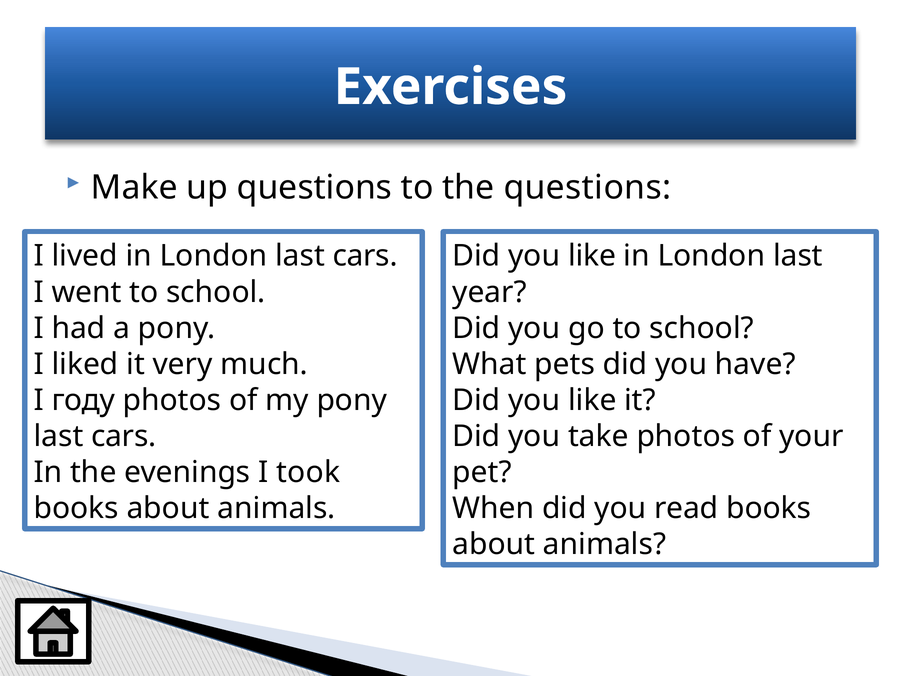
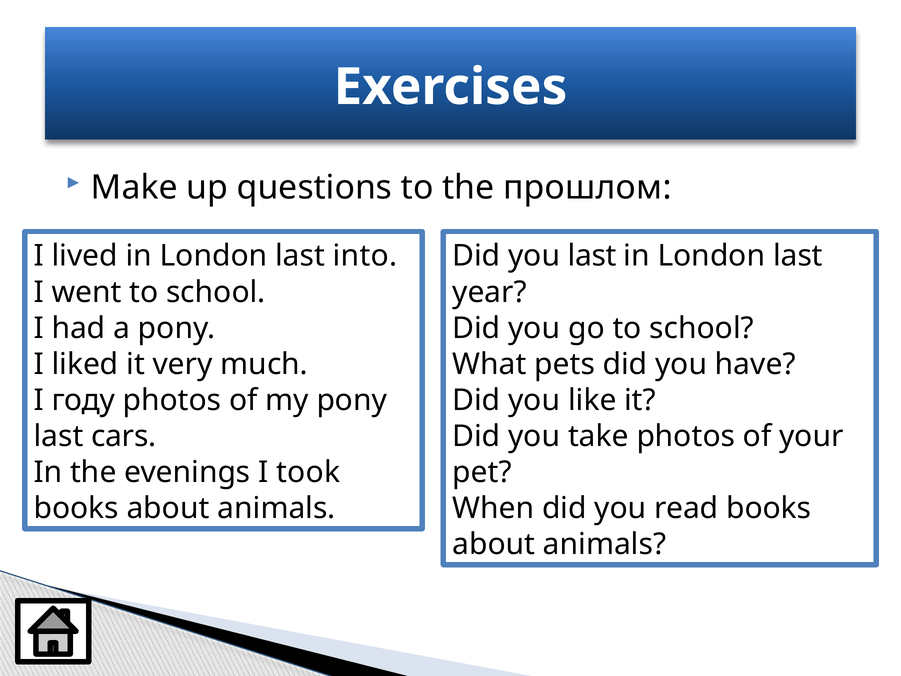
the questions: questions -> прошлом
London last cars: cars -> into
like at (592, 256): like -> last
